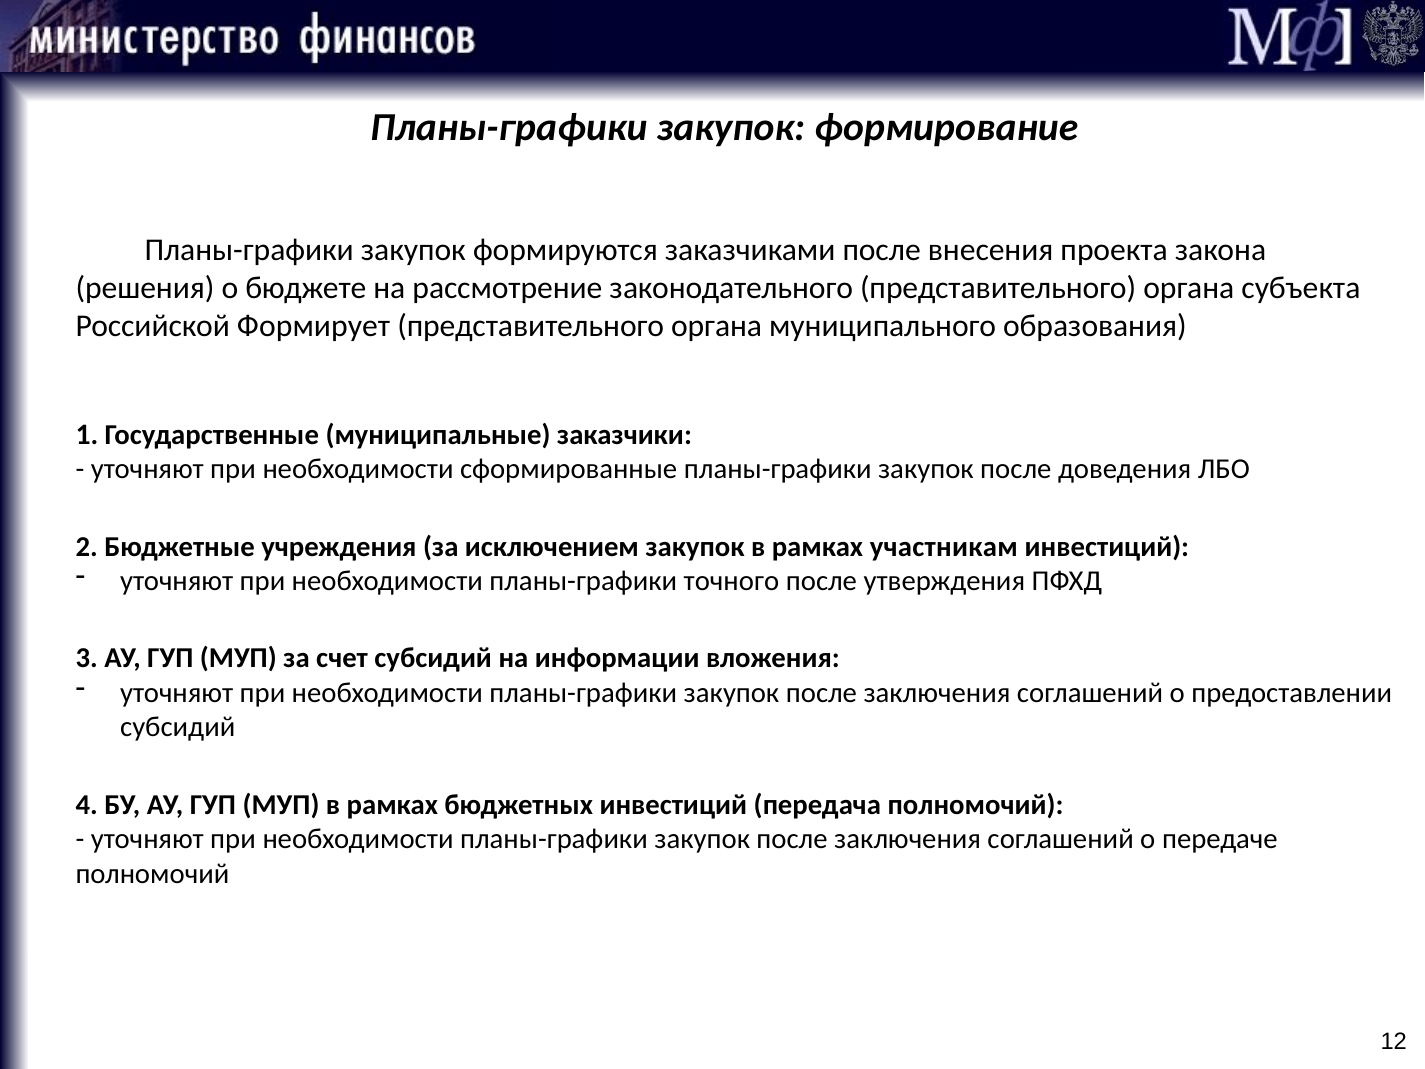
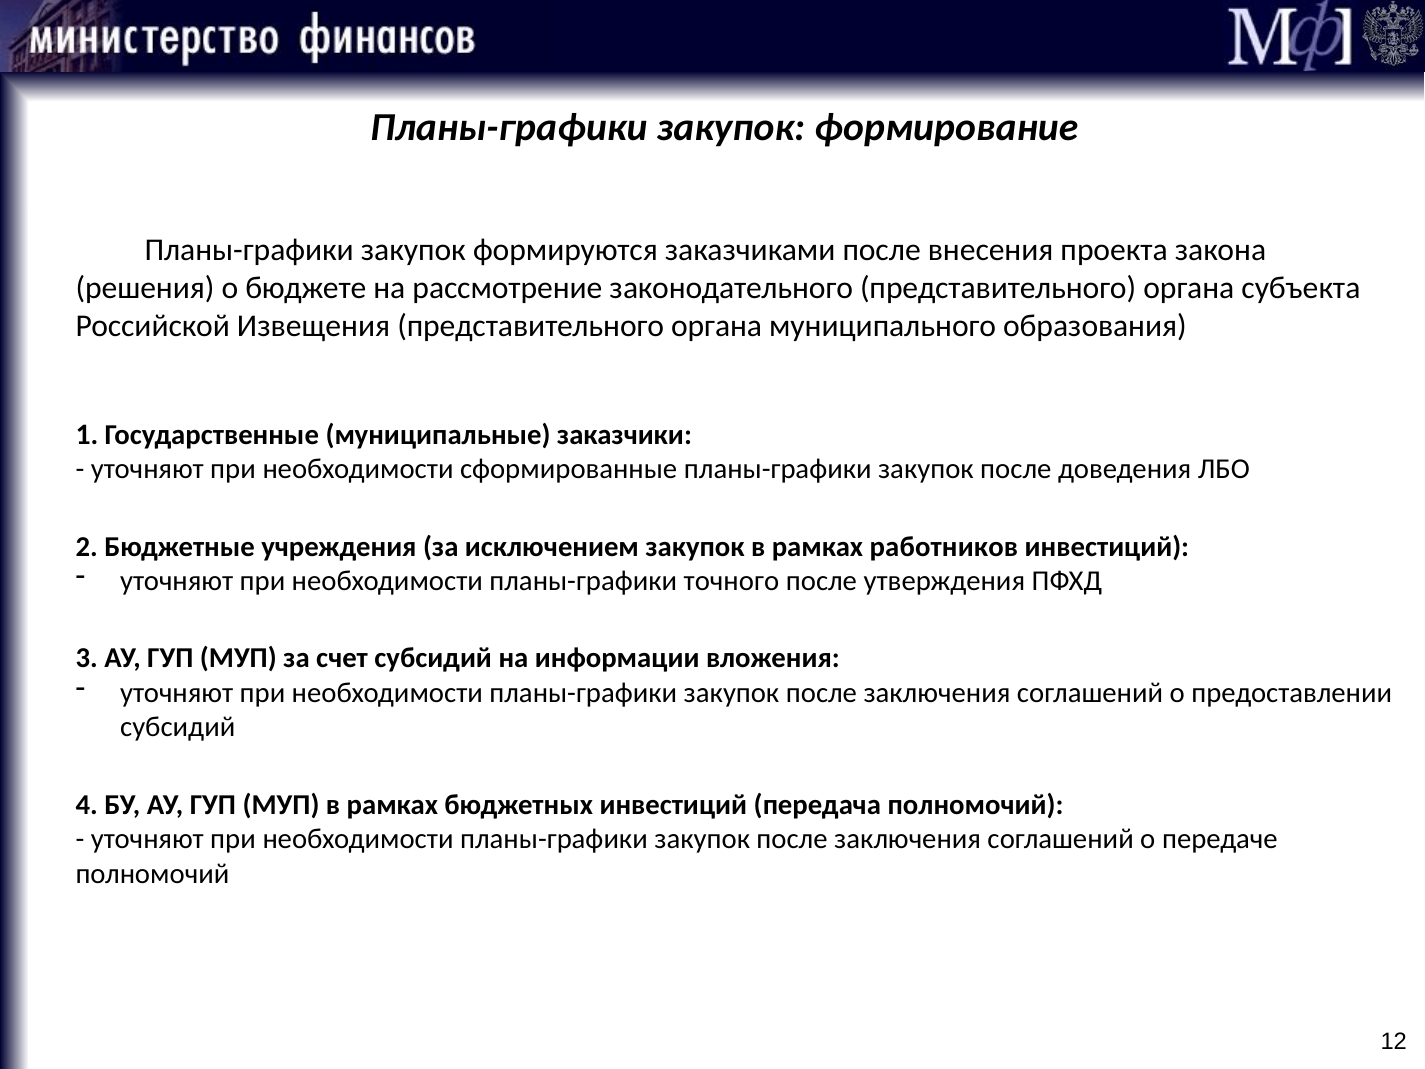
Формирует: Формирует -> Извещения
участникам: участникам -> работников
